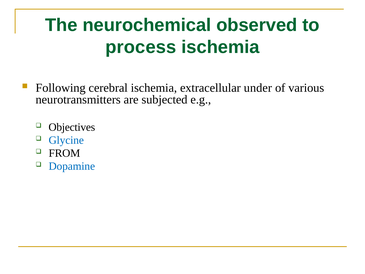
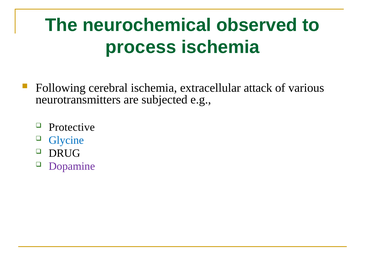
under: under -> attack
Objectives: Objectives -> Protective
FROM: FROM -> DRUG
Dopamine colour: blue -> purple
